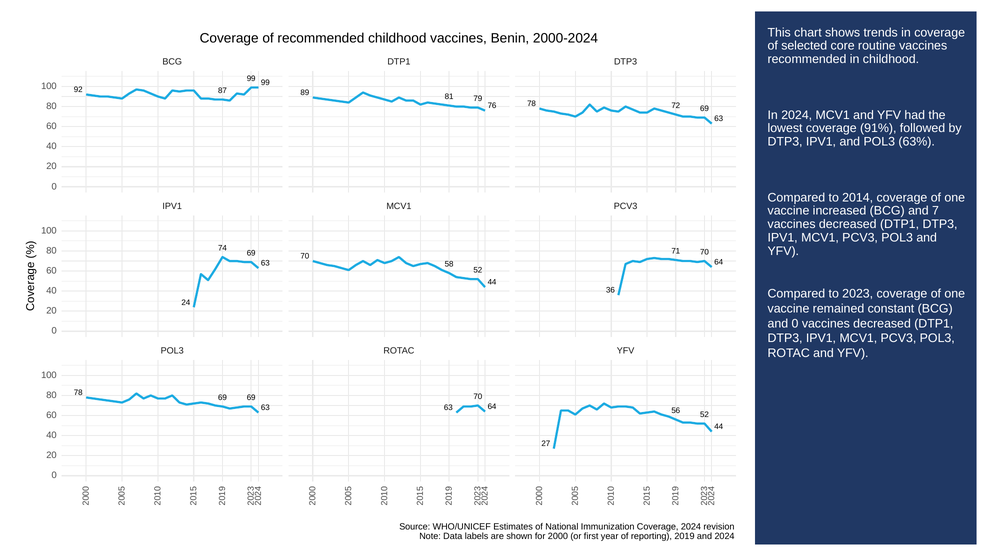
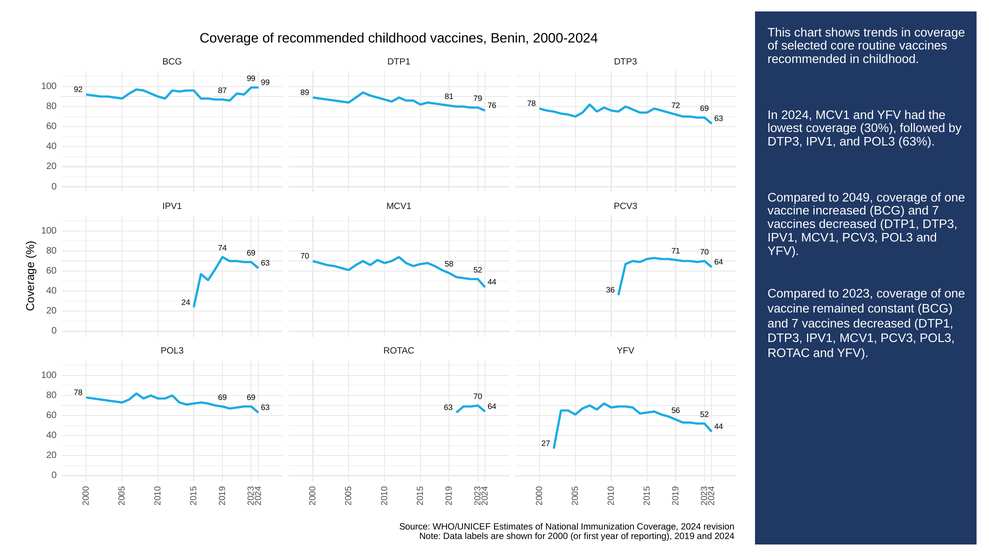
91%: 91% -> 30%
2014: 2014 -> 2049
0 at (795, 324): 0 -> 7
